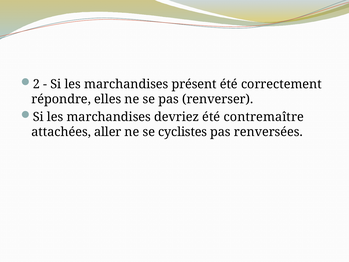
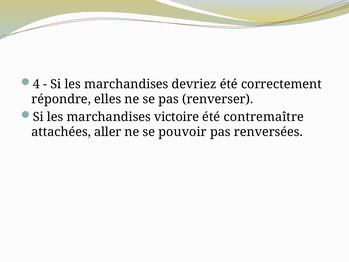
2: 2 -> 4
présent: présent -> devriez
devriez: devriez -> victoire
cyclistes: cyclistes -> pouvoir
